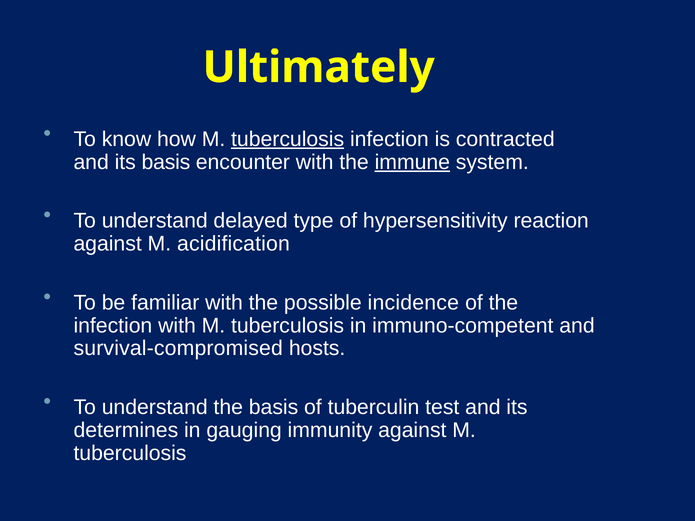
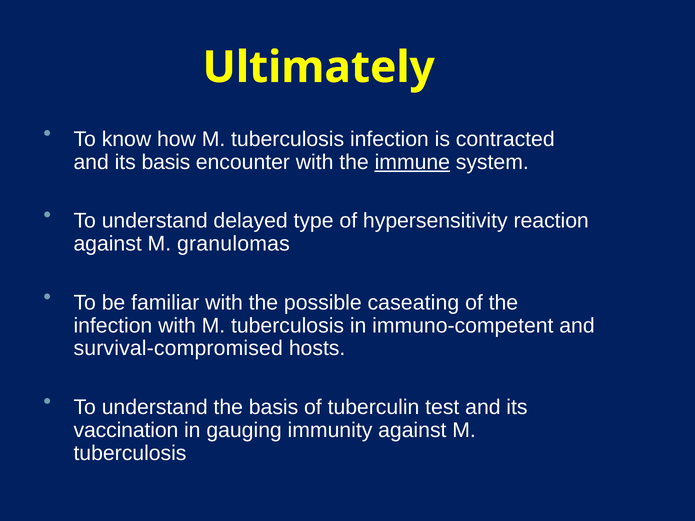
tuberculosis at (288, 139) underline: present -> none
acidification: acidification -> granulomas
incidence: incidence -> caseating
determines: determines -> vaccination
